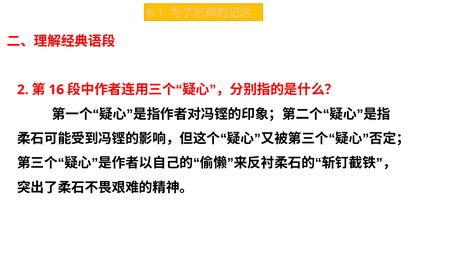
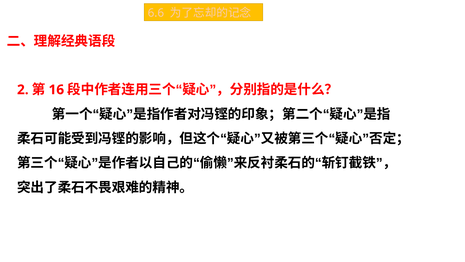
6.1: 6.1 -> 6.6
